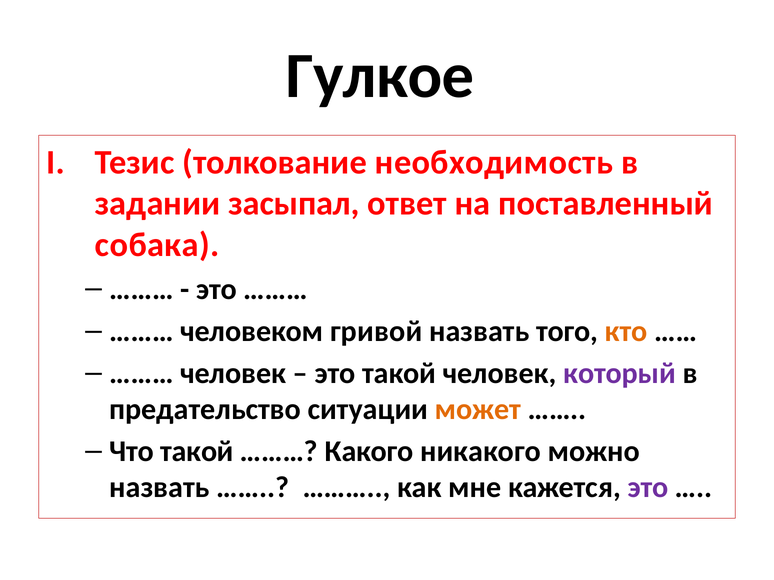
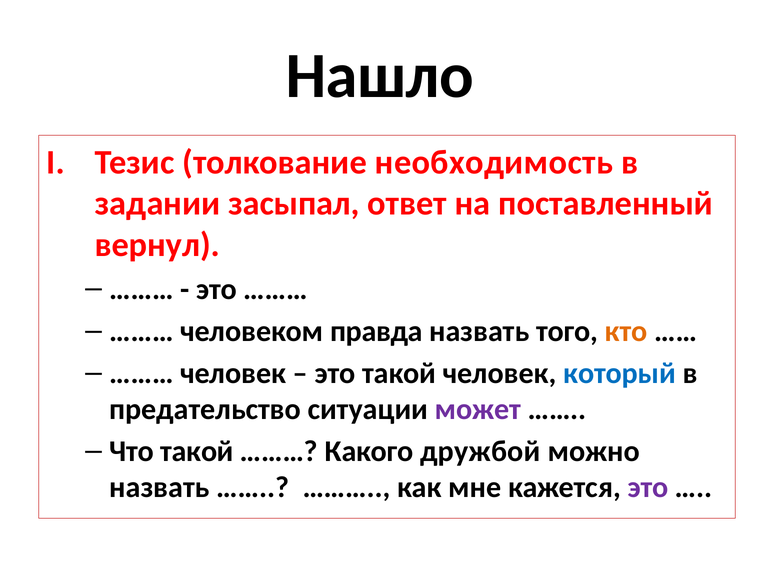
Гулкое: Гулкое -> Нашло
собака: собака -> вернул
гривой: гривой -> правда
который colour: purple -> blue
может colour: orange -> purple
никакого: никакого -> дружбой
